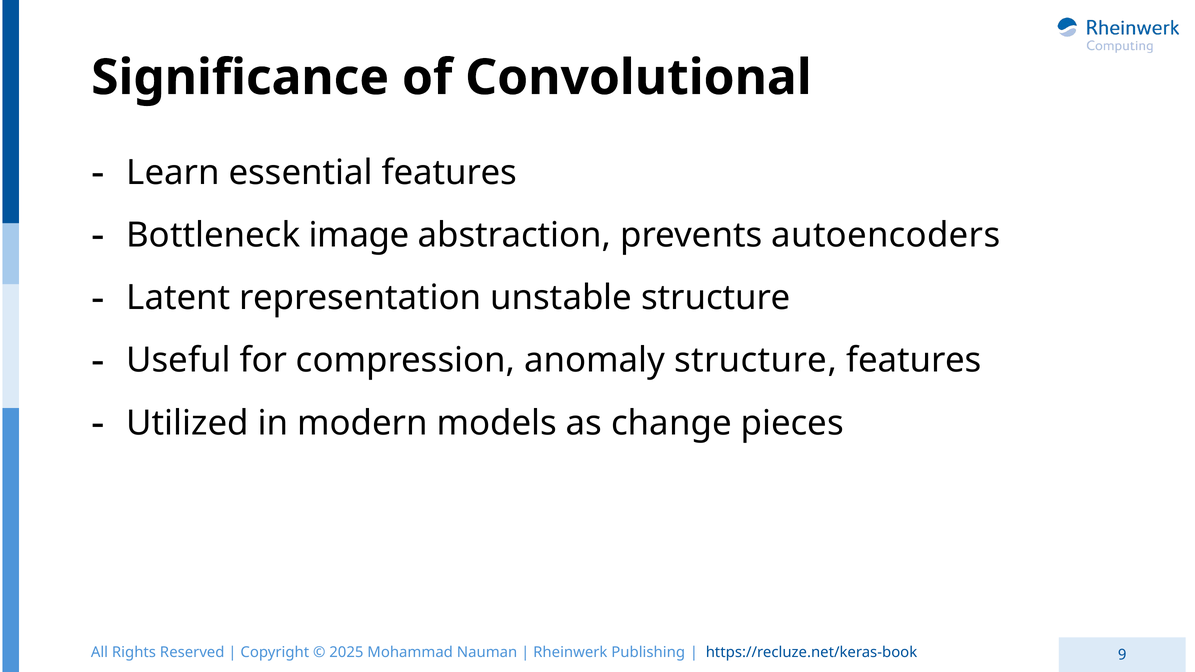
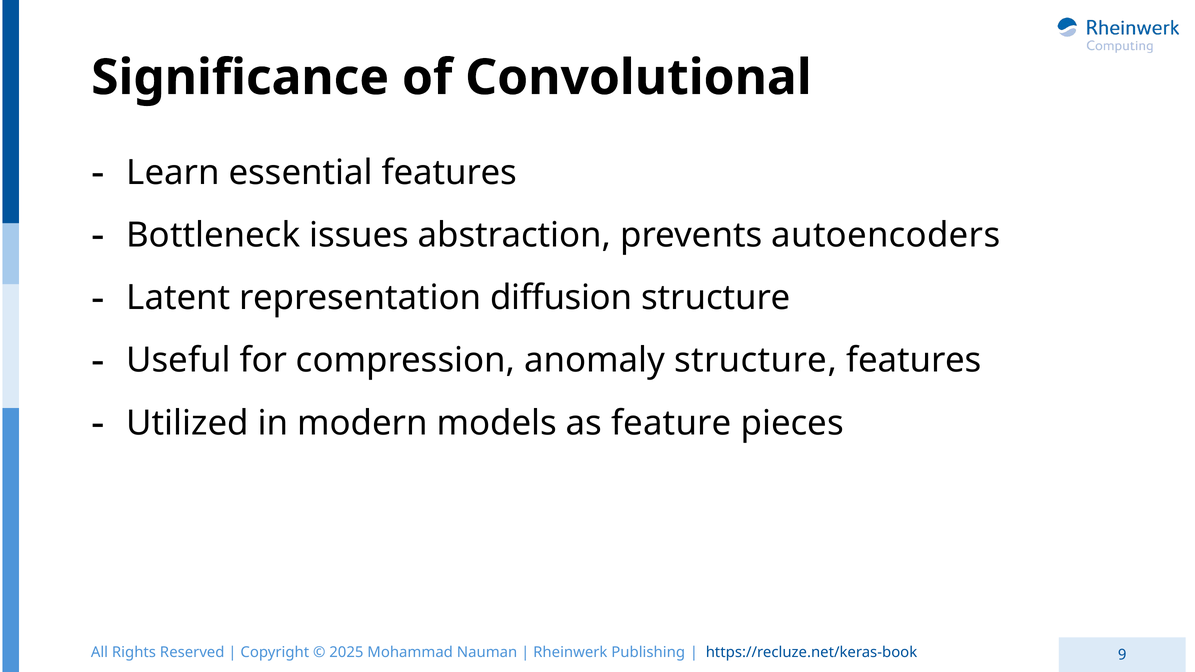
image: image -> issues
unstable: unstable -> diffusion
change: change -> feature
